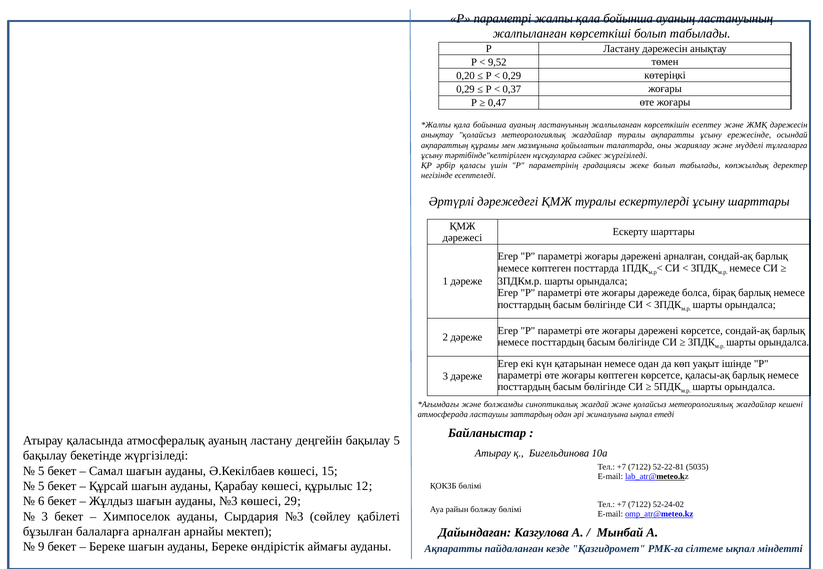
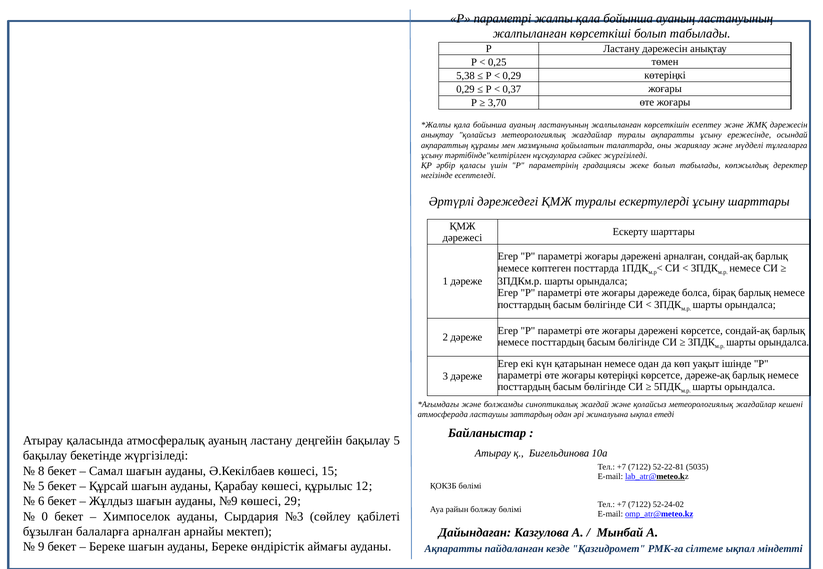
9,52: 9,52 -> 0,25
0,20: 0,20 -> 5,38
0,47: 0,47 -> 3,70
жоғары көптеген: көптеген -> көтеріңкі
қаласы-ақ: қаласы-ақ -> дәреже-ақ
5 at (41, 471): 5 -> 8
ауданы №3: №3 -> №9
3 at (45, 517): 3 -> 0
